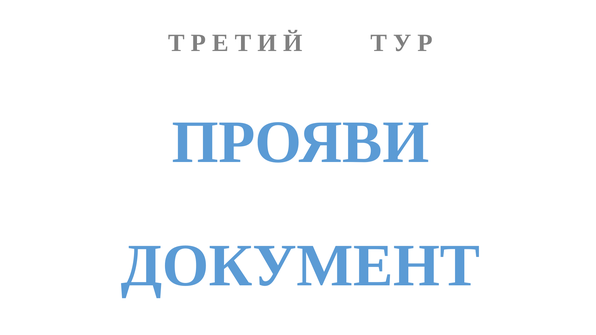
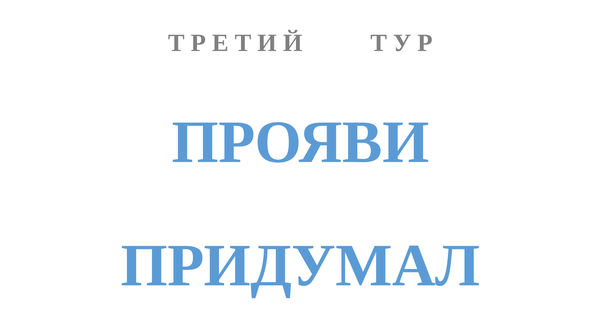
ДОКУМЕНТ: ДОКУМЕНТ -> ПРИДУМАЛ
